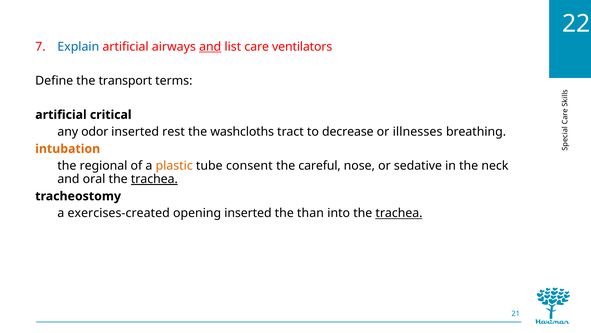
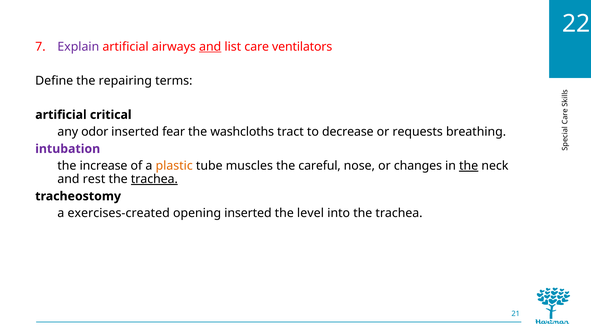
Explain colour: blue -> purple
transport: transport -> repairing
rest: rest -> fear
illnesses: illnesses -> requests
intubation colour: orange -> purple
regional: regional -> increase
consent: consent -> muscles
sedative: sedative -> changes
the at (469, 166) underline: none -> present
oral: oral -> rest
than: than -> level
trachea at (399, 213) underline: present -> none
